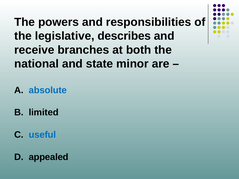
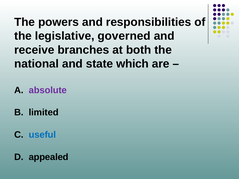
describes: describes -> governed
minor: minor -> which
absolute colour: blue -> purple
